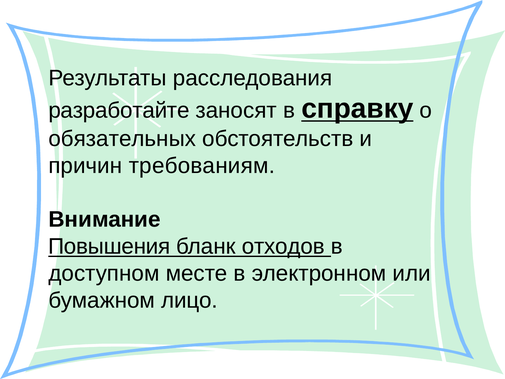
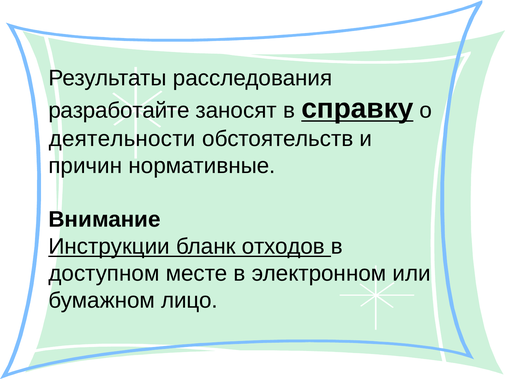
обязательных: обязательных -> деятельности
требованиям: требованиям -> нормативные
Повышения: Повышения -> Инструкции
